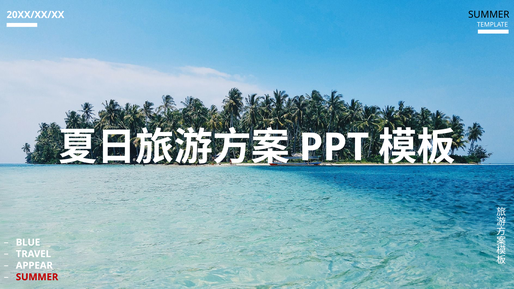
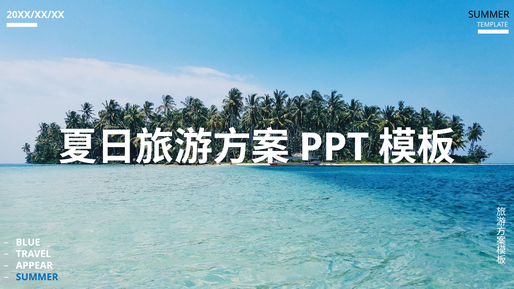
SUMMER at (37, 277) colour: red -> blue
